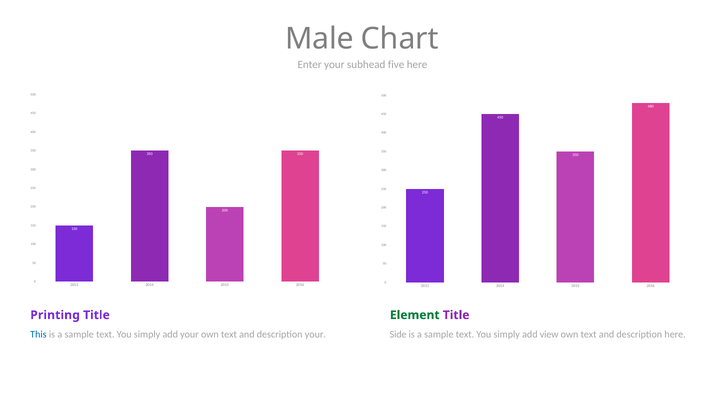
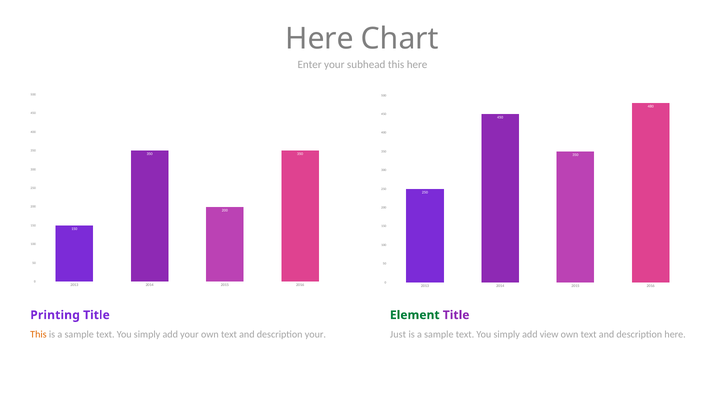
Male at (320, 39): Male -> Here
subhead five: five -> this
This at (38, 335) colour: blue -> orange
Side: Side -> Just
